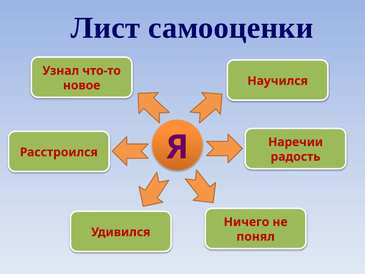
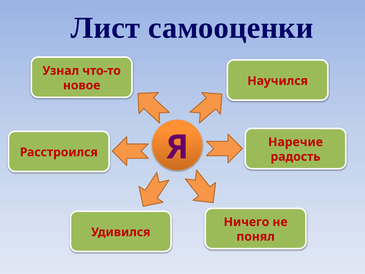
Наречии: Наречии -> Наречие
